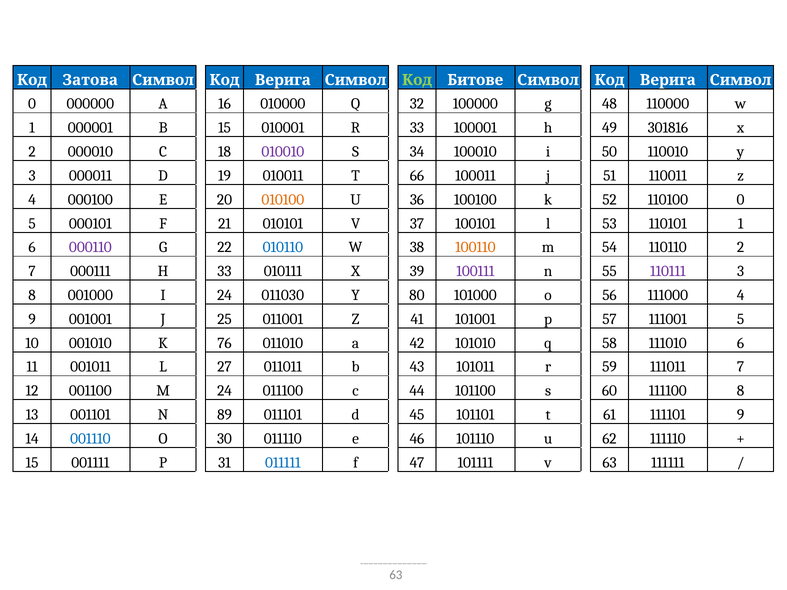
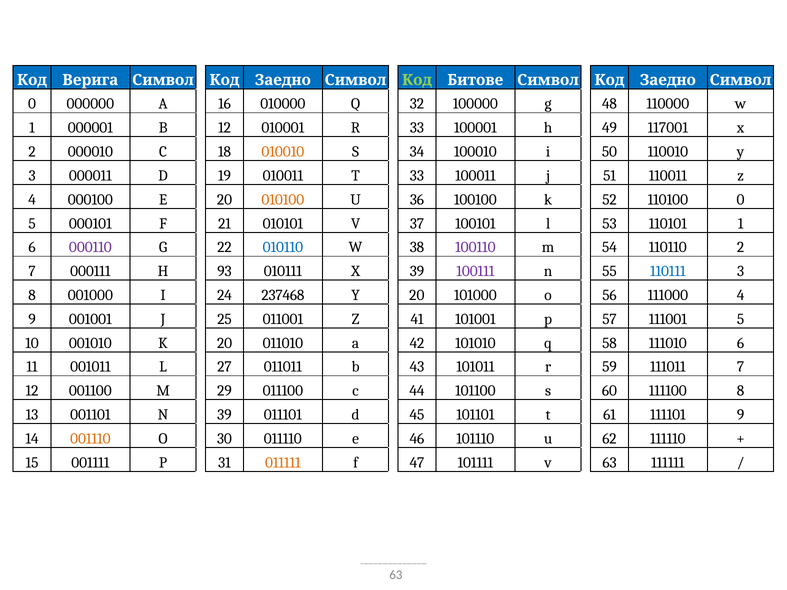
Затова: Затова -> Верига
Верига at (283, 80): Верига -> Заедно
Битове Символ Код Верига: Верига -> Заедно
B 15: 15 -> 12
301816: 301816 -> 117001
010010 colour: purple -> orange
T 66: 66 -> 33
100110 colour: orange -> purple
H 33: 33 -> 93
110111 colour: purple -> blue
011030: 011030 -> 237468
Y 80: 80 -> 20
K 76: 76 -> 20
M 24: 24 -> 29
N 89: 89 -> 39
001110 colour: blue -> orange
011111 colour: blue -> orange
